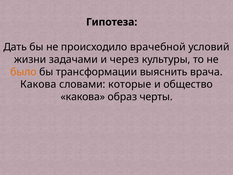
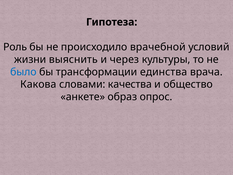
Дать: Дать -> Роль
задачами: задачами -> выяснить
было colour: orange -> blue
выяснить: выяснить -> единства
которые: которые -> качества
какова at (83, 97): какова -> анкете
черты: черты -> опрос
